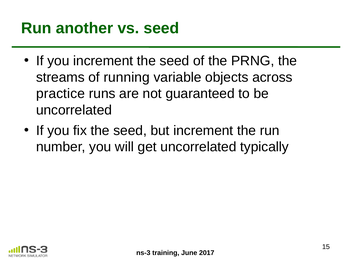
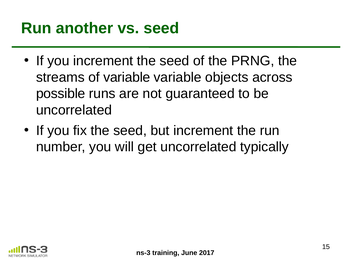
of running: running -> variable
practice: practice -> possible
